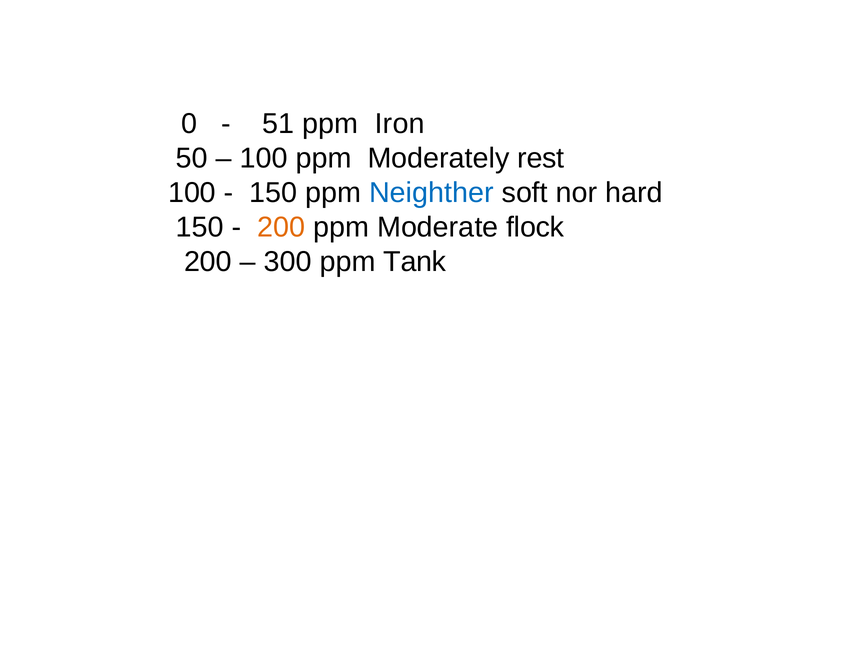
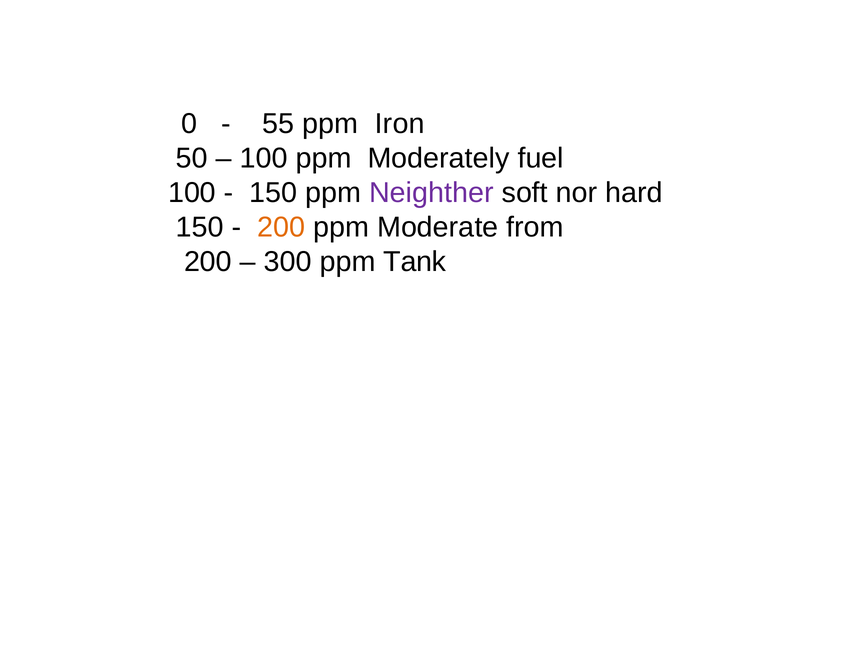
51: 51 -> 55
rest: rest -> fuel
Neighther colour: blue -> purple
flock: flock -> from
